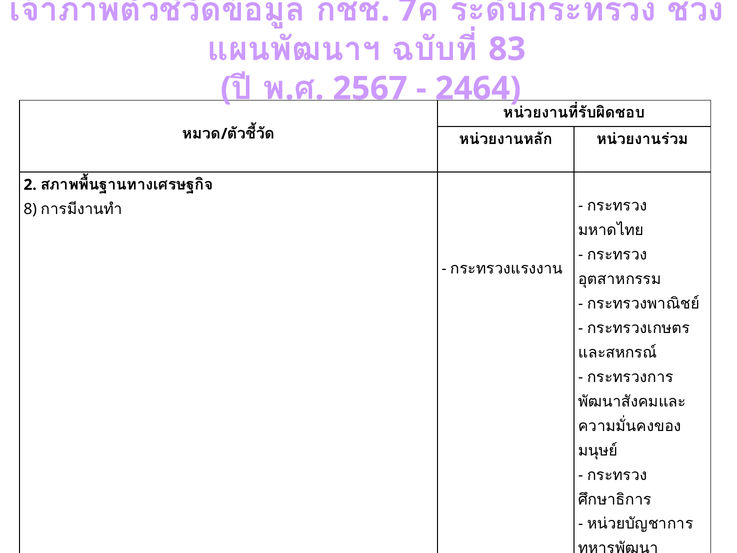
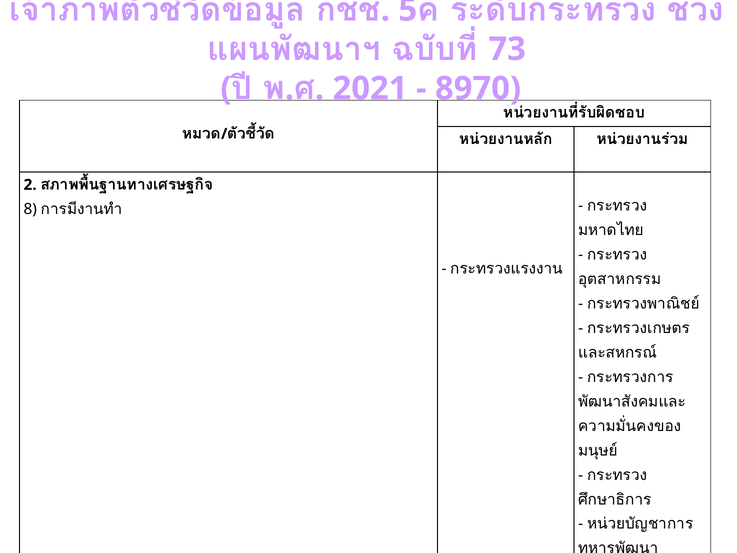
7: 7 -> 5
83: 83 -> 73
2567: 2567 -> 2021
2464: 2464 -> 8970
